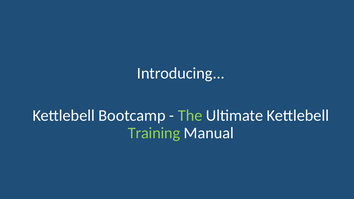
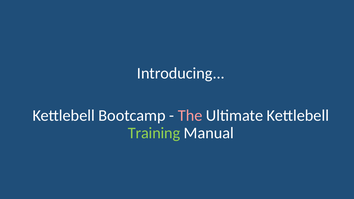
The colour: light green -> pink
